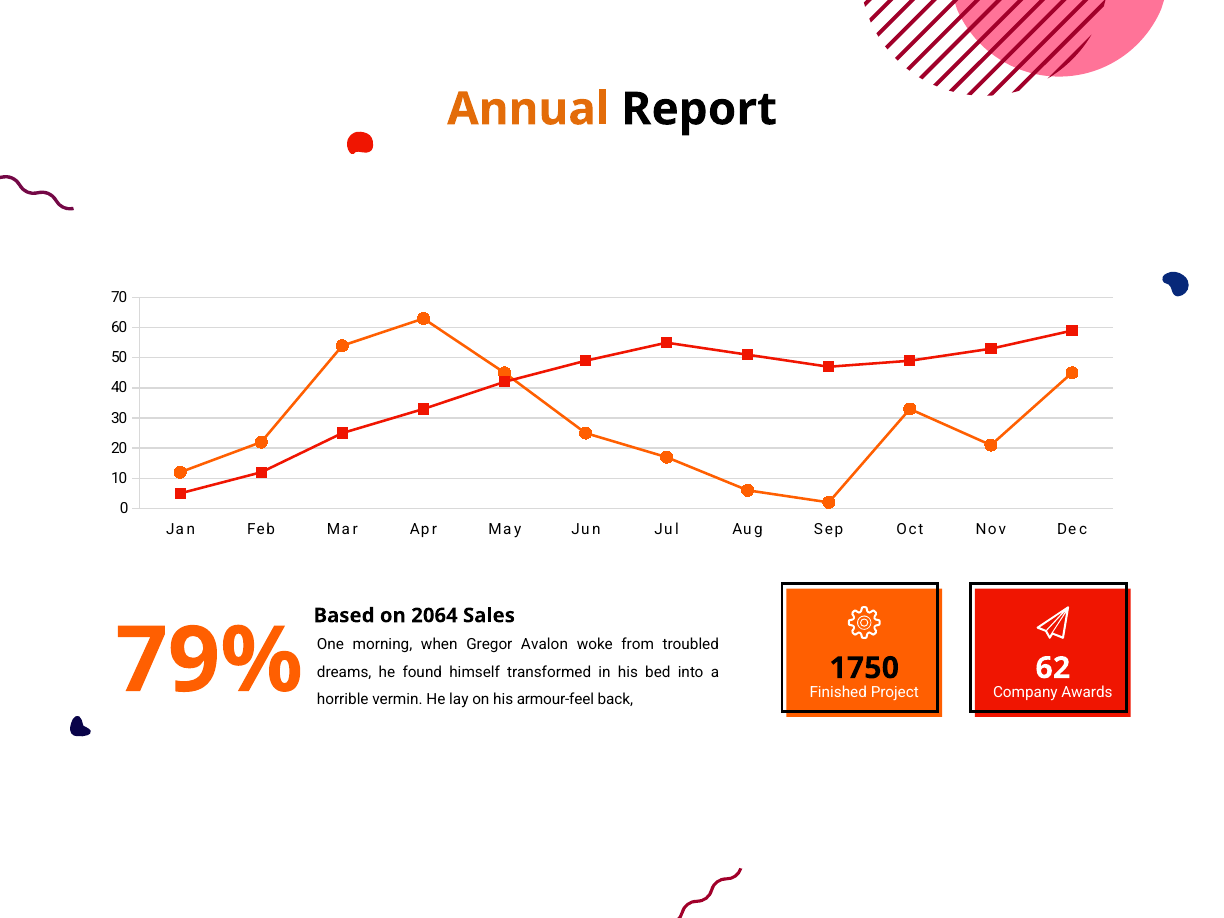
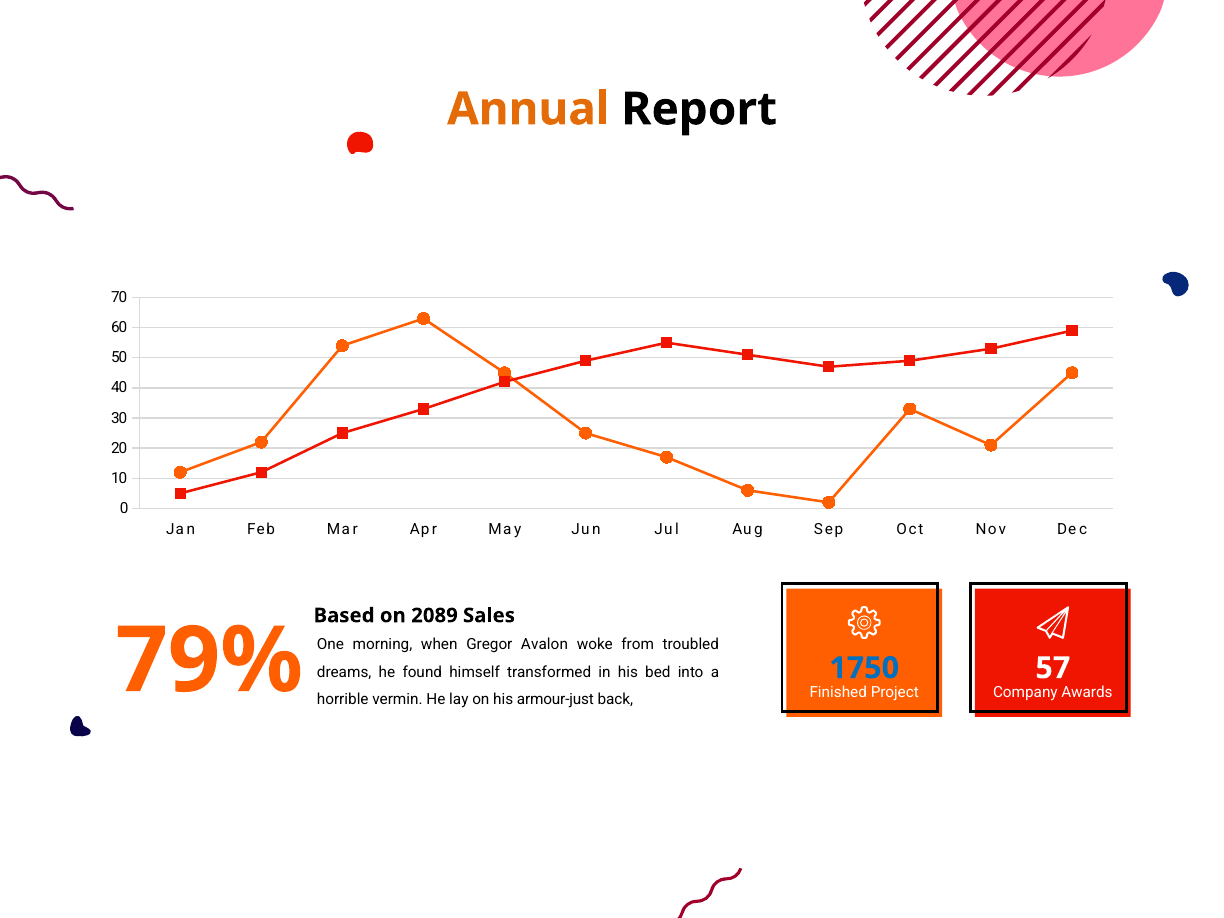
2064: 2064 -> 2089
1750 colour: black -> blue
62: 62 -> 57
armour-feel: armour-feel -> armour-just
